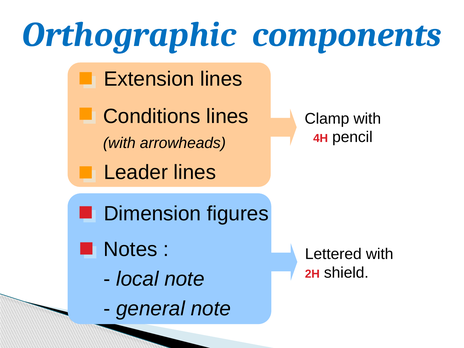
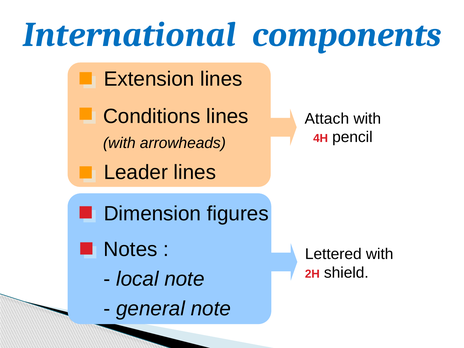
Orthographic: Orthographic -> International
Clamp: Clamp -> Attach
